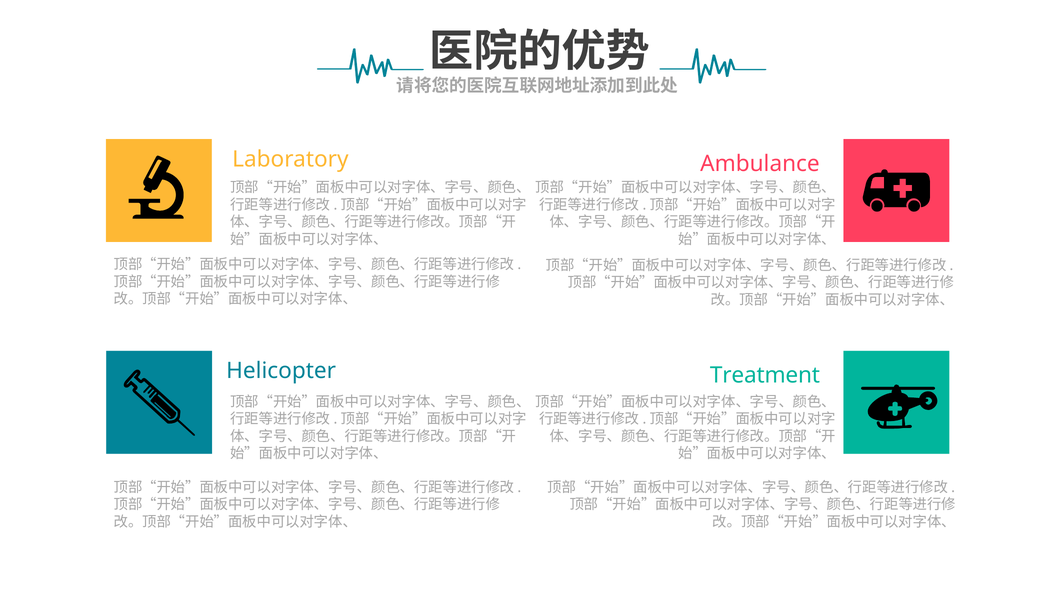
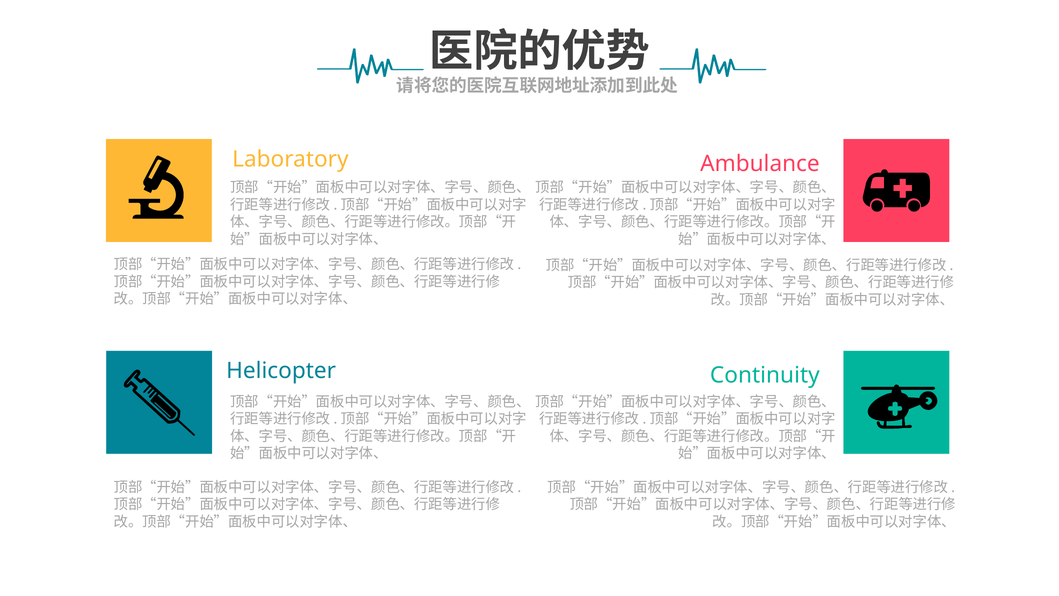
Treatment: Treatment -> Continuity
